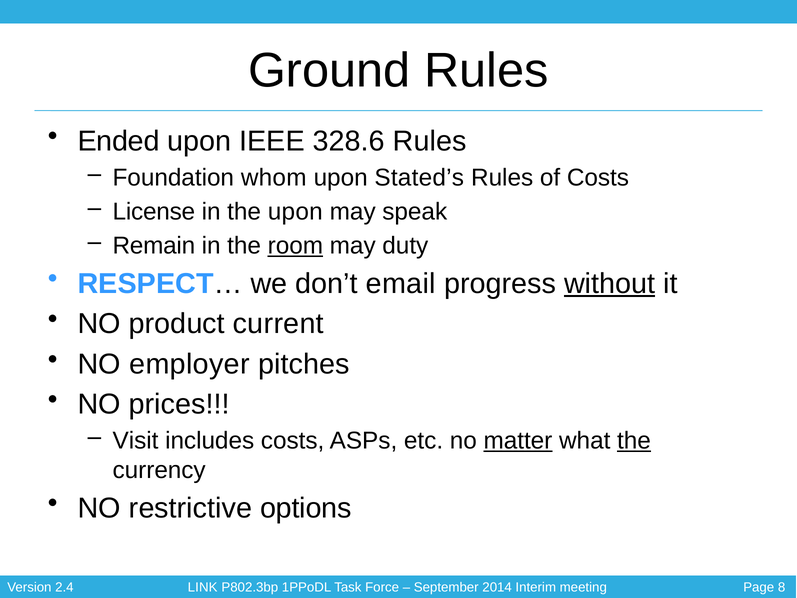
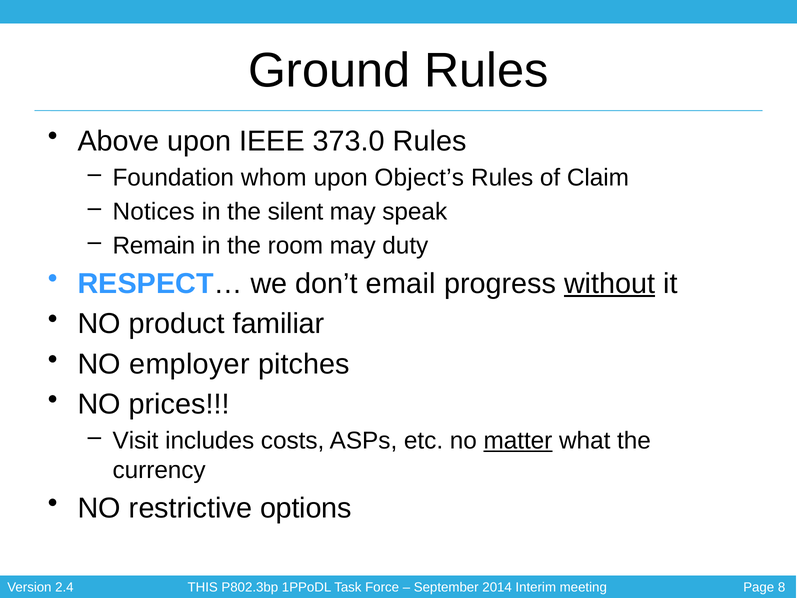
Ended: Ended -> Above
328.6: 328.6 -> 373.0
Stated’s: Stated’s -> Object’s
of Costs: Costs -> Claim
License: License -> Notices
the upon: upon -> silent
room underline: present -> none
current: current -> familiar
the at (634, 441) underline: present -> none
LINK: LINK -> THIS
